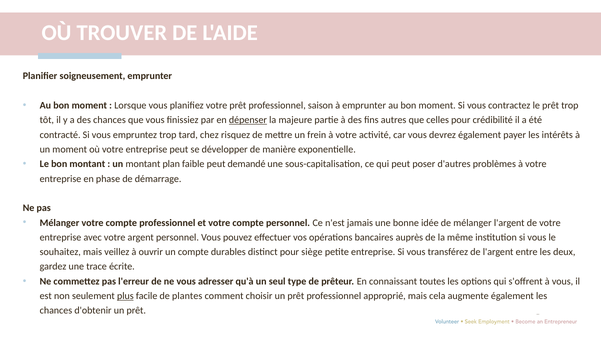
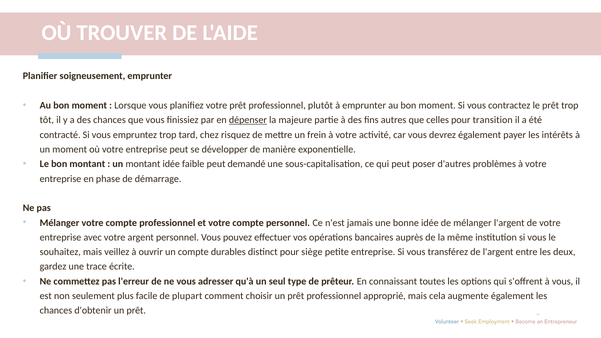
saison: saison -> plutôt
crédibilité: crédibilité -> transition
montant plan: plan -> idée
plus underline: present -> none
plantes: plantes -> plupart
